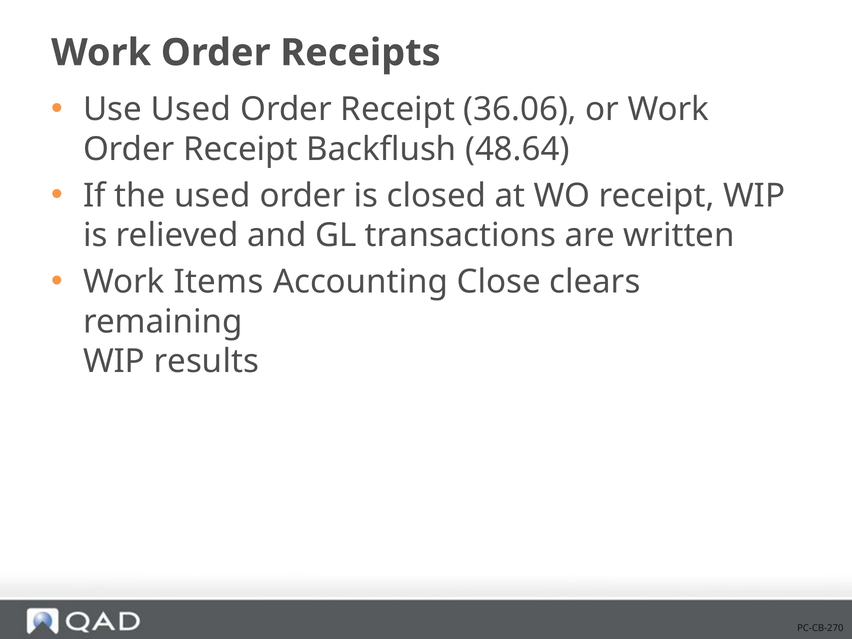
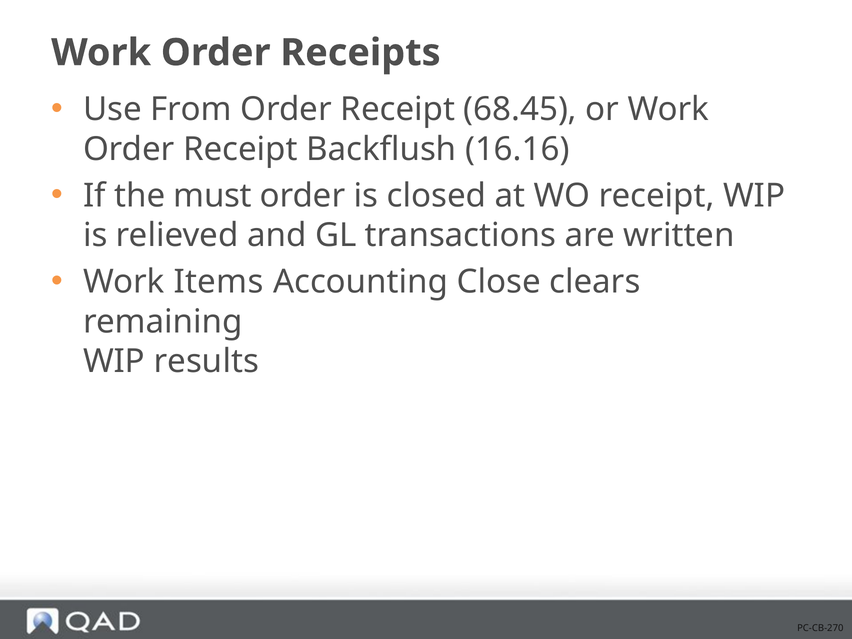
Use Used: Used -> From
36.06: 36.06 -> 68.45
48.64: 48.64 -> 16.16
the used: used -> must
